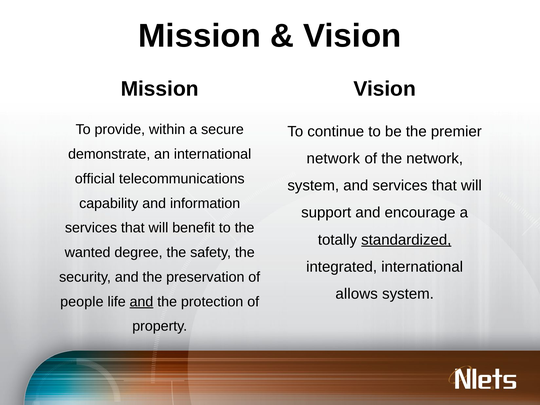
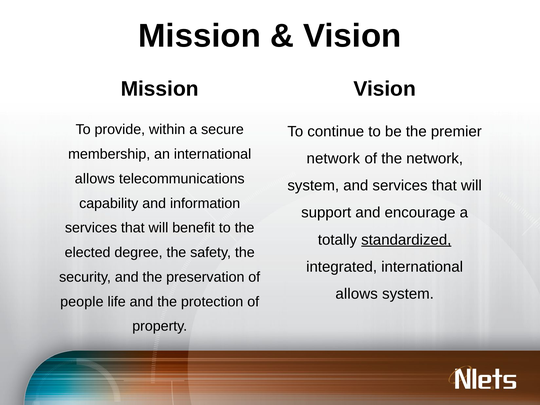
demonstrate: demonstrate -> membership
official at (95, 179): official -> allows
wanted: wanted -> elected
and at (141, 302) underline: present -> none
